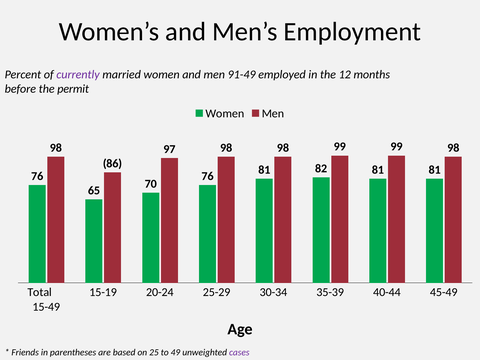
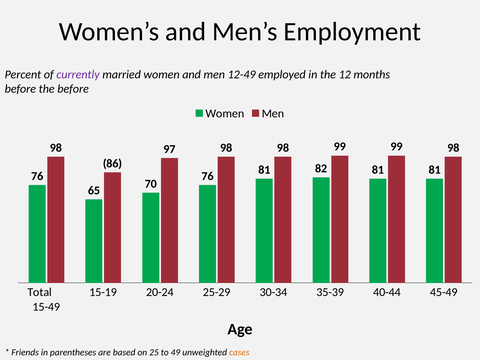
91-49: 91-49 -> 12-49
the permit: permit -> before
cases colour: purple -> orange
